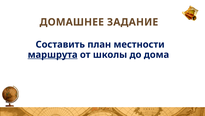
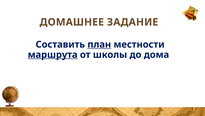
план underline: none -> present
